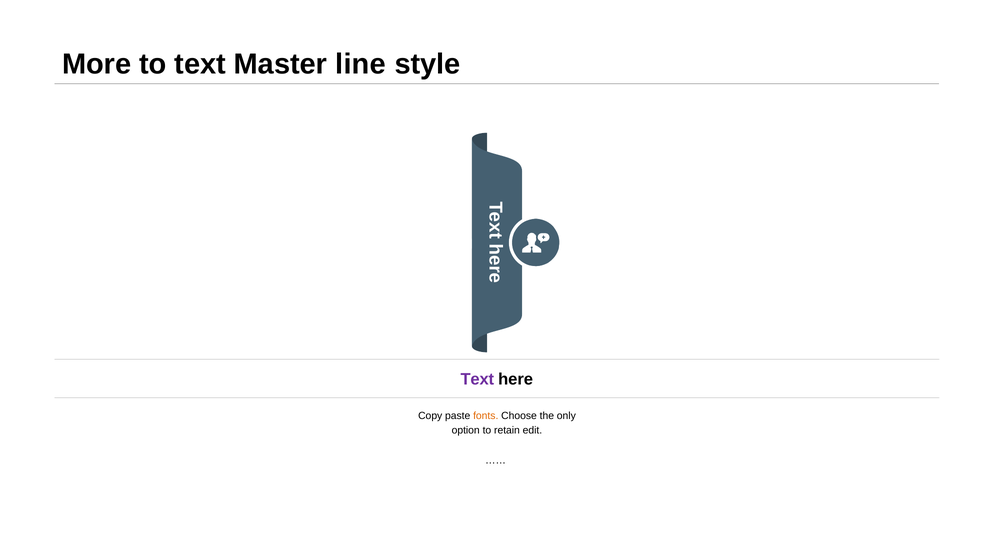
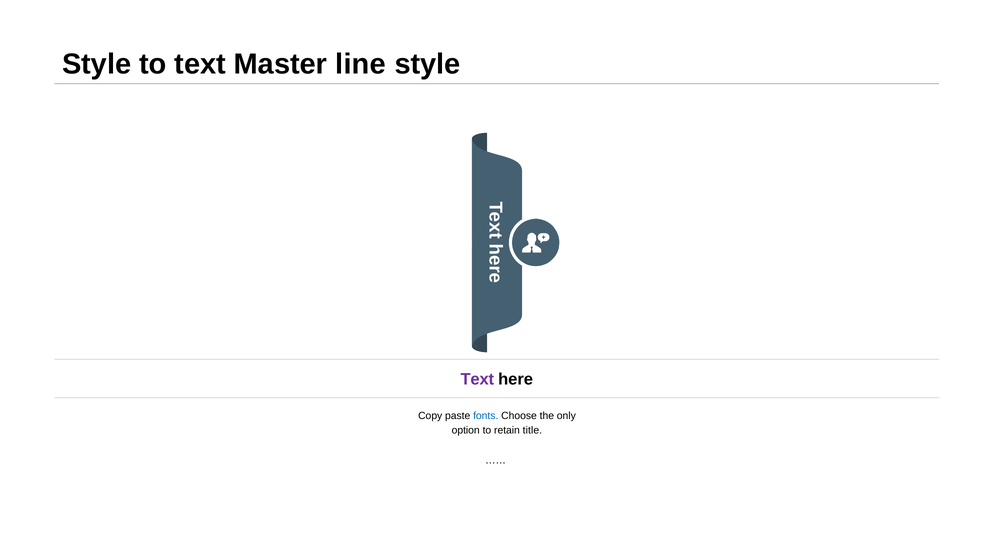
More at (97, 64): More -> Style
fonts colour: orange -> blue
edit: edit -> title
